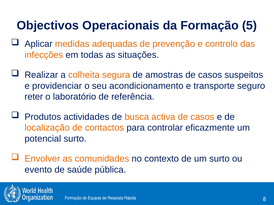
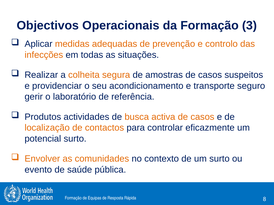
5: 5 -> 3
reter: reter -> gerir
